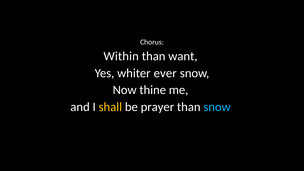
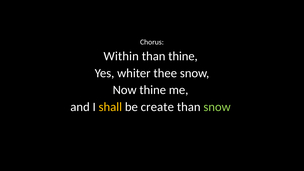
than want: want -> thine
ever: ever -> thee
prayer: prayer -> create
snow at (217, 107) colour: light blue -> light green
